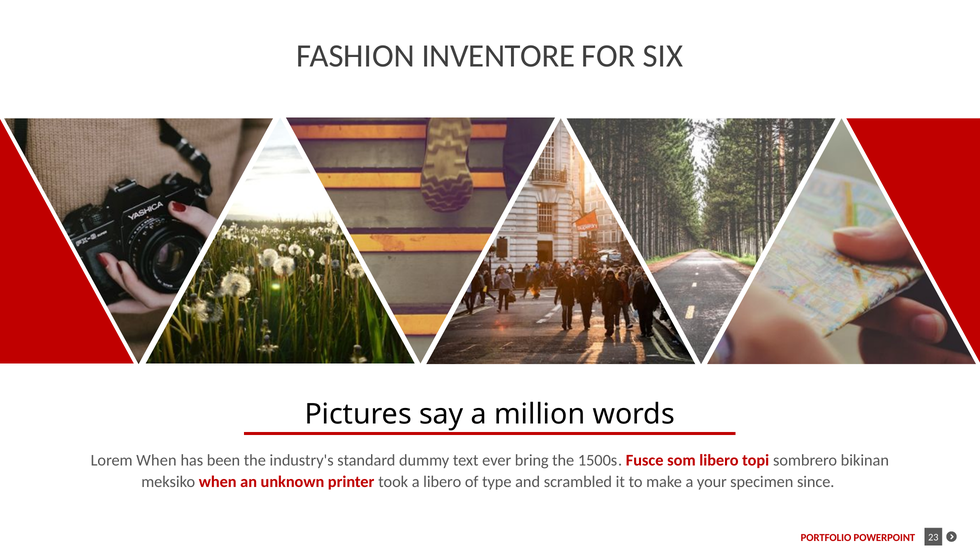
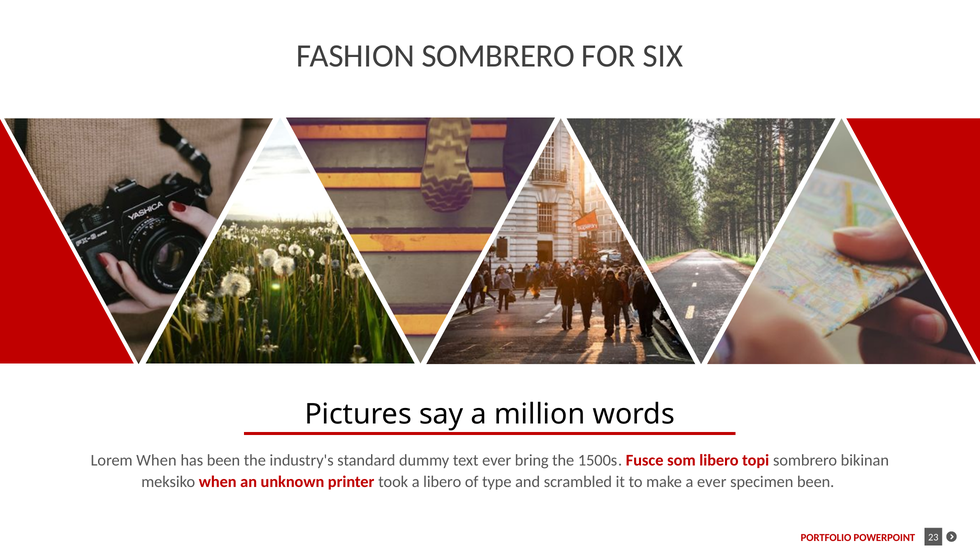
FASHION INVENTORE: INVENTORE -> SOMBRERO
a your: your -> ever
specimen since: since -> been
